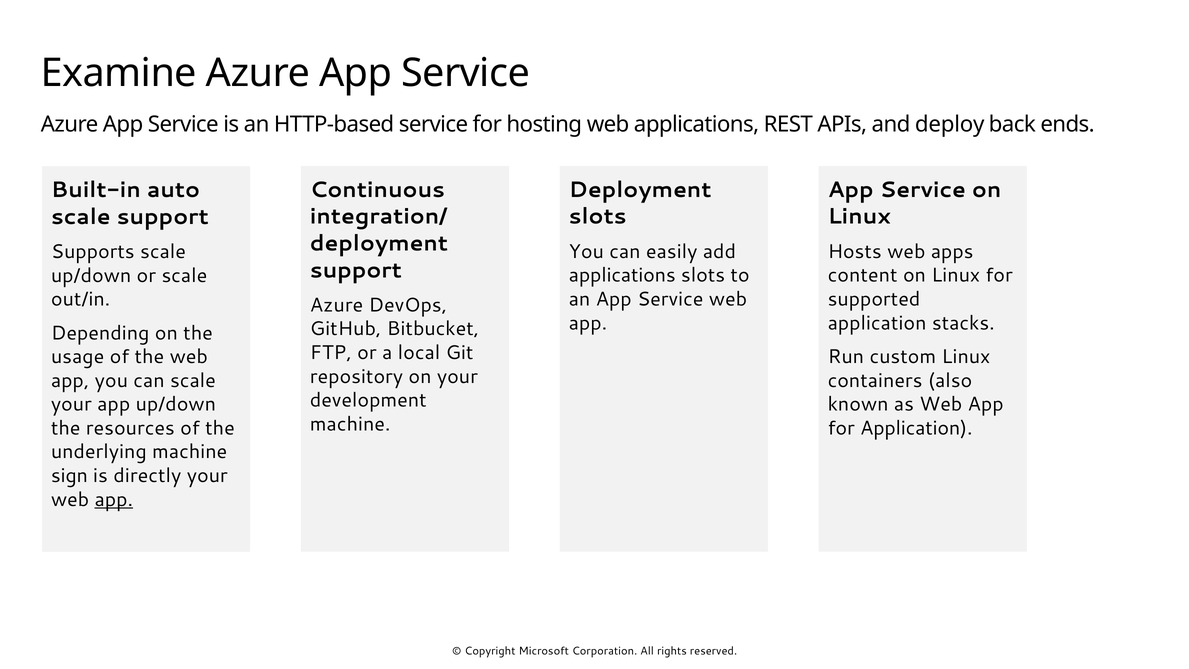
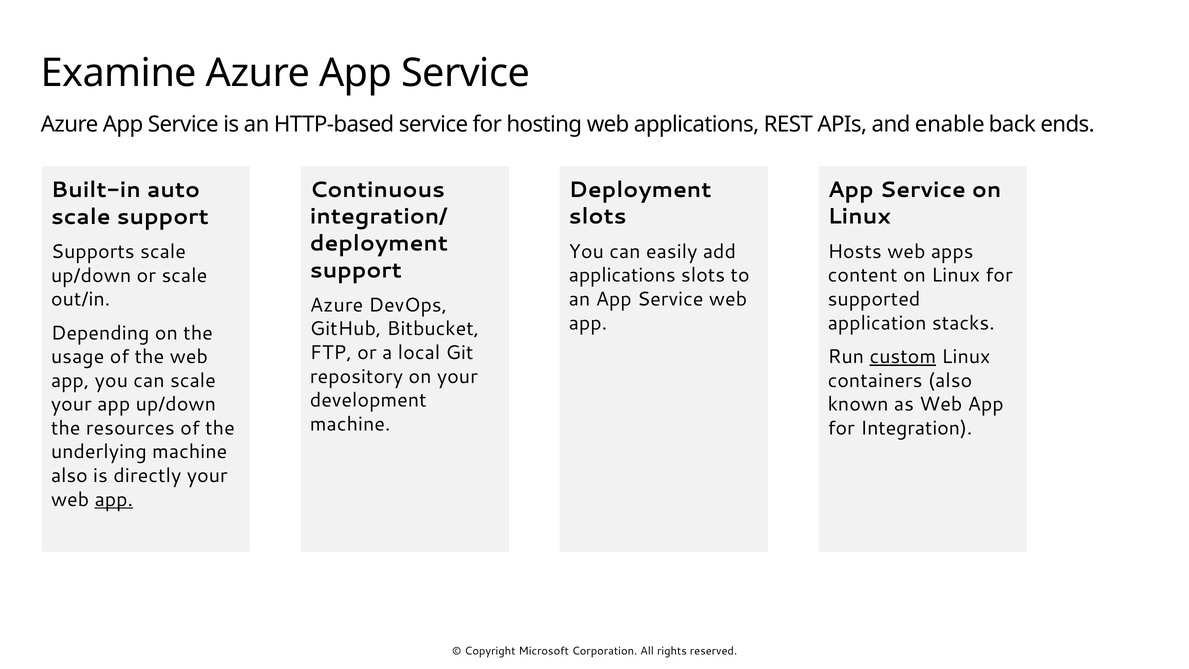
deploy: deploy -> enable
custom underline: none -> present
for Application: Application -> Integration
sign at (69, 476): sign -> also
